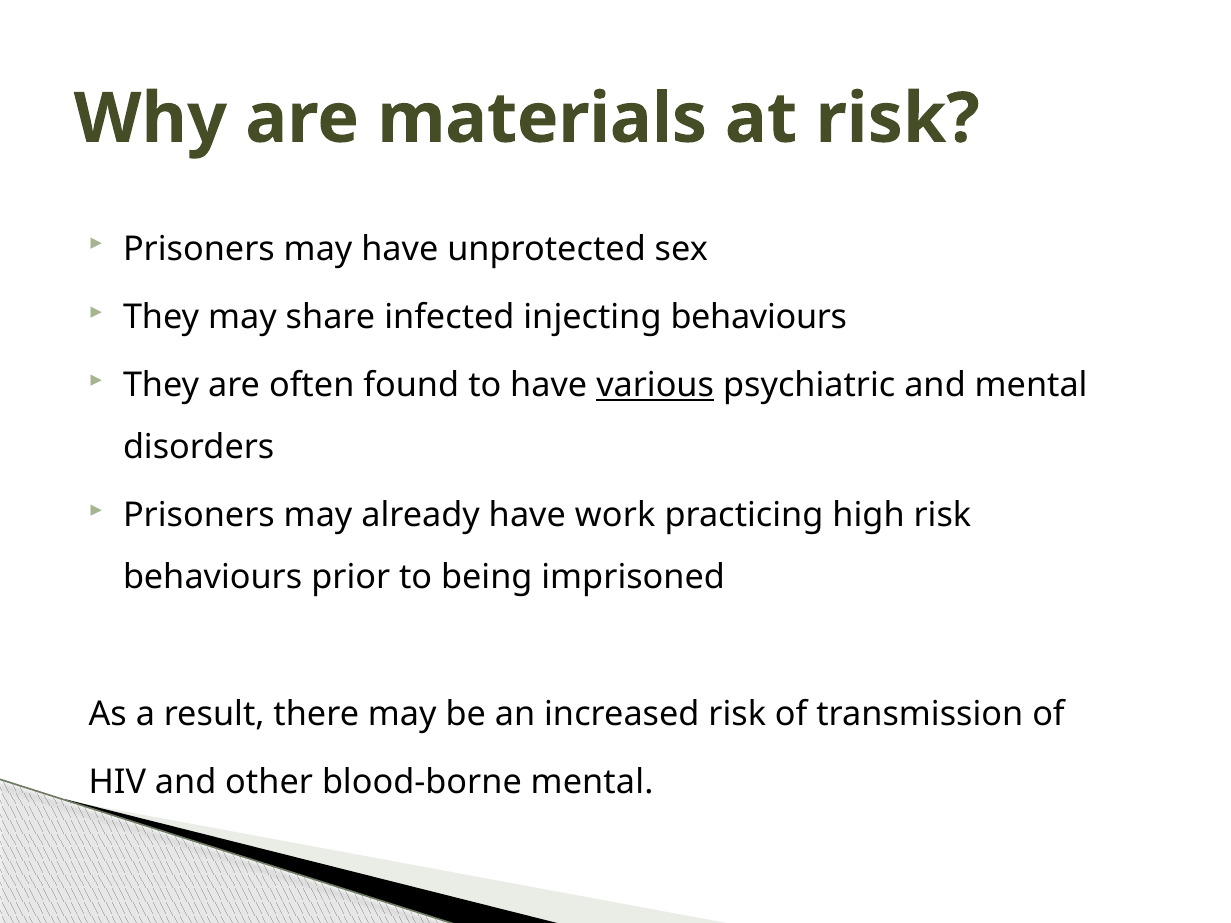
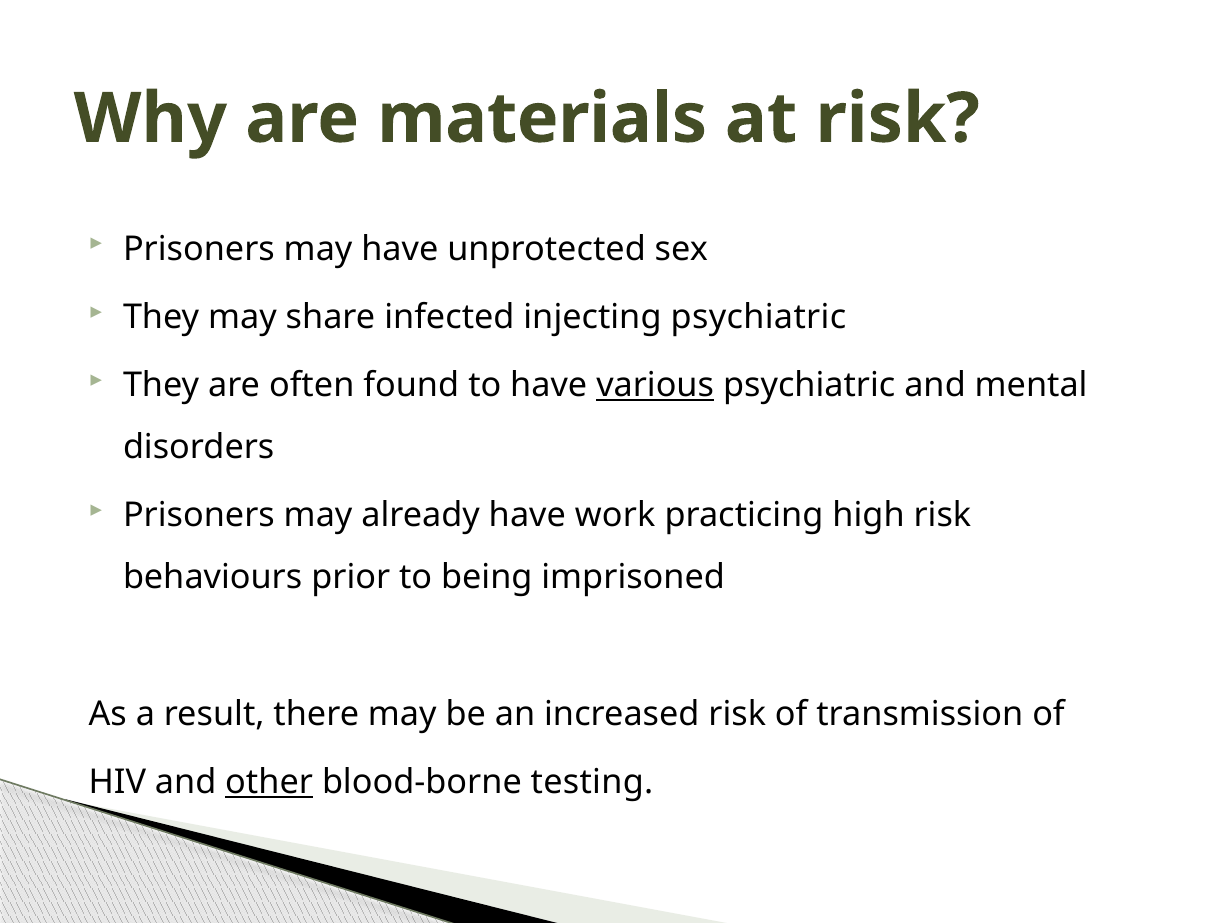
injecting behaviours: behaviours -> psychiatric
other underline: none -> present
blood-borne mental: mental -> testing
